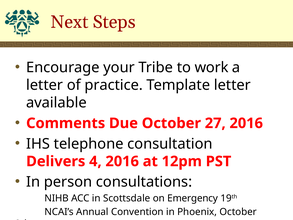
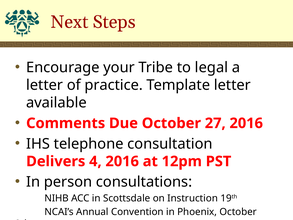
work: work -> legal
Emergency: Emergency -> Instruction
